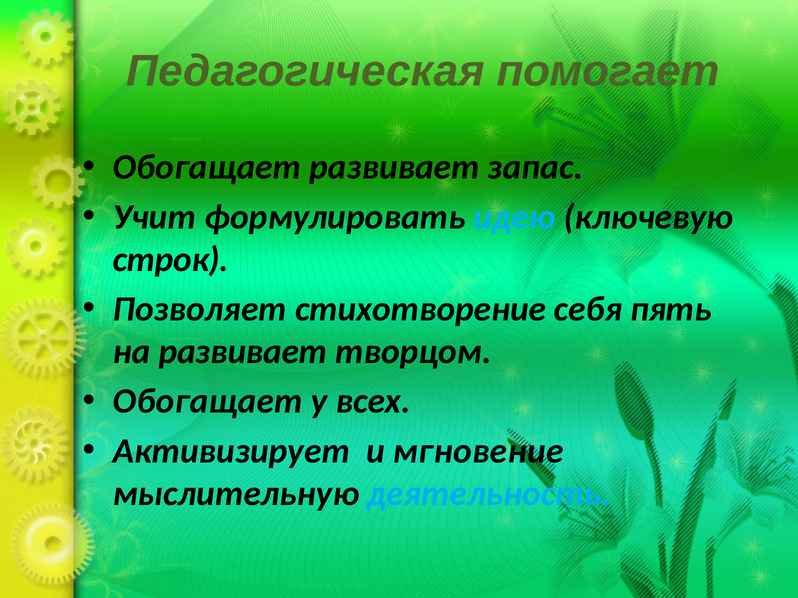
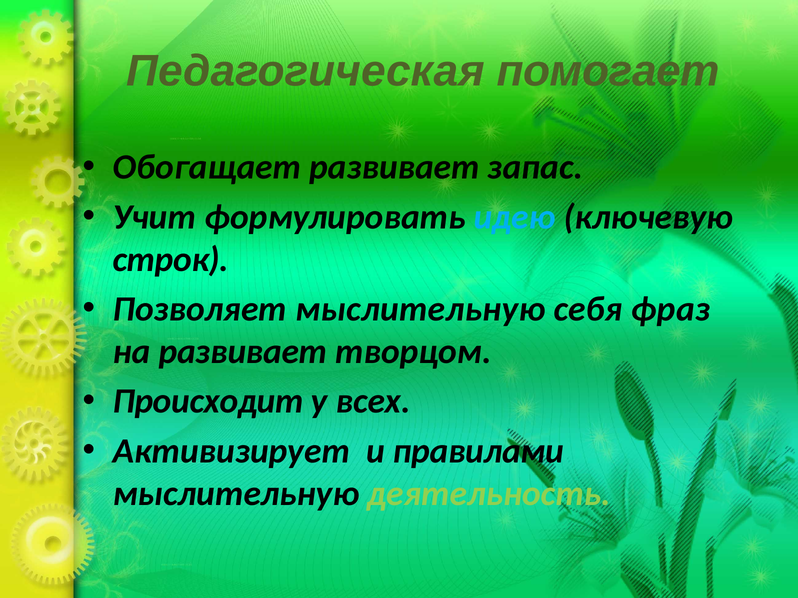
Позволяет стихотворение: стихотворение -> мыслительную
пять: пять -> фраз
Обогащает at (208, 402): Обогащает -> Происходит
мгновение: мгновение -> правилами
деятельность colour: light blue -> light green
